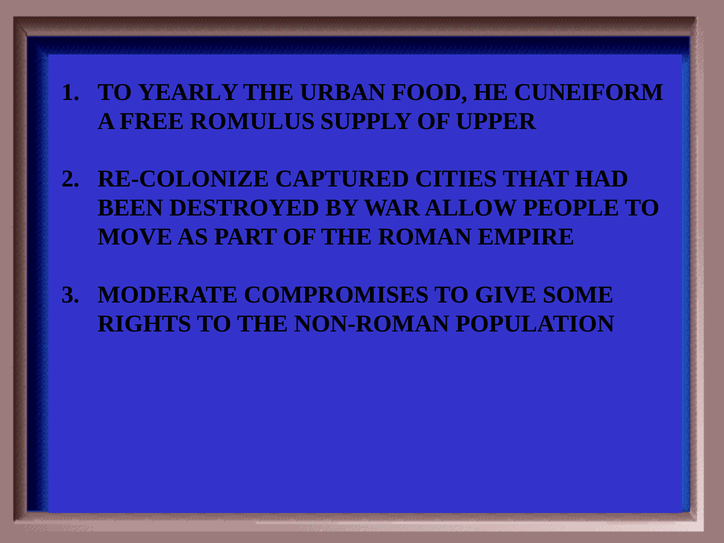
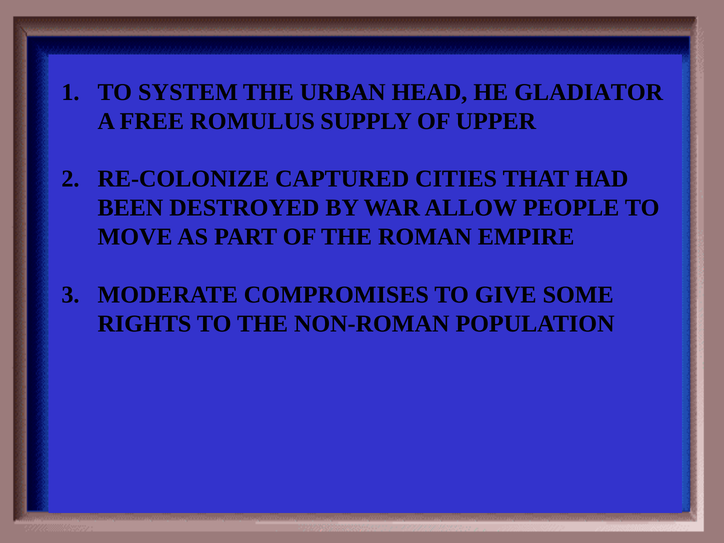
YEARLY: YEARLY -> SYSTEM
FOOD: FOOD -> HEAD
CUNEIFORM: CUNEIFORM -> GLADIATOR
